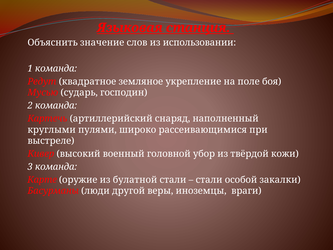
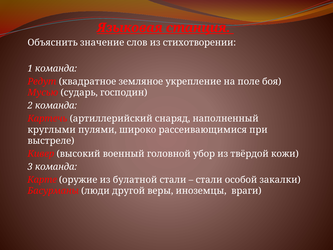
использовании: использовании -> стихотворении
